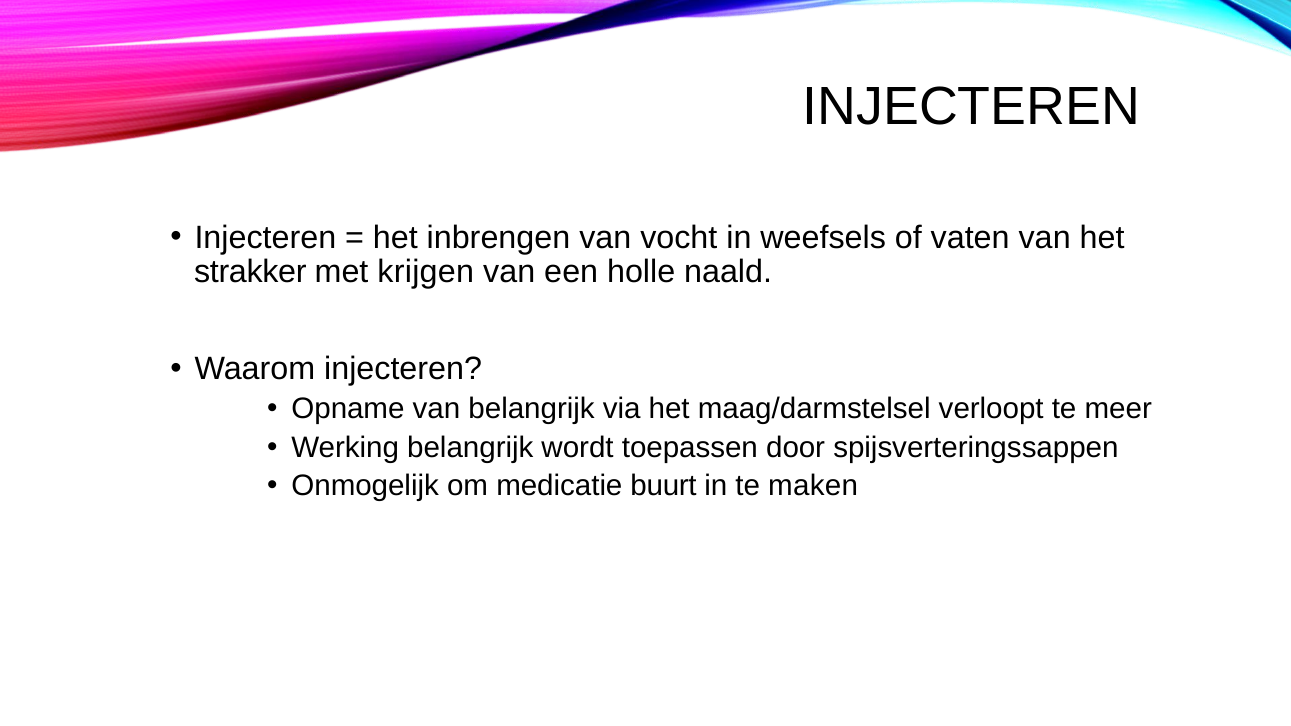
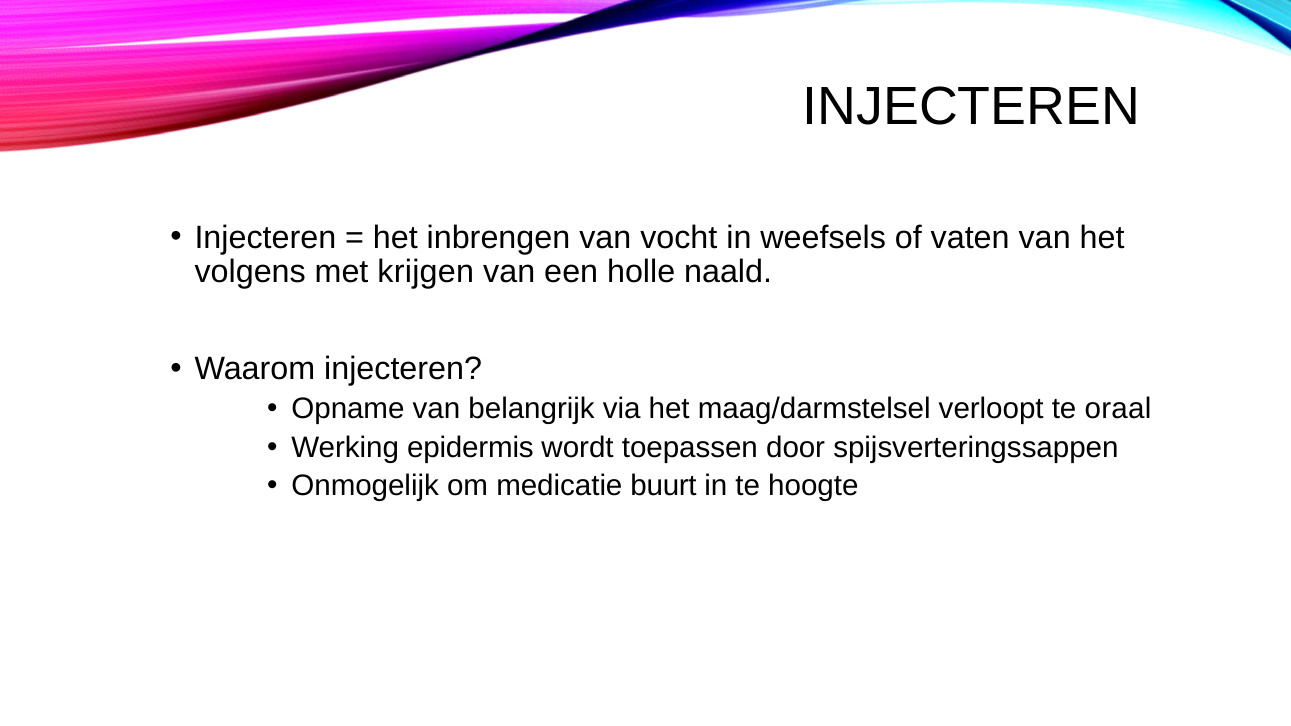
strakker: strakker -> volgens
meer: meer -> oraal
Werking belangrijk: belangrijk -> epidermis
maken: maken -> hoogte
